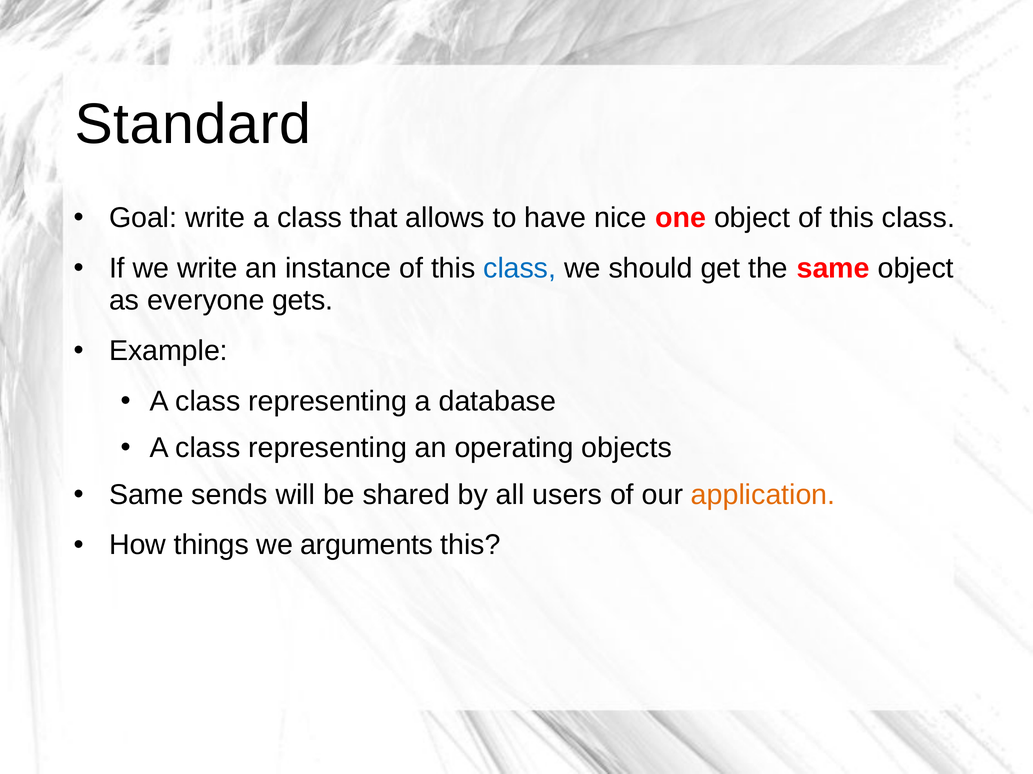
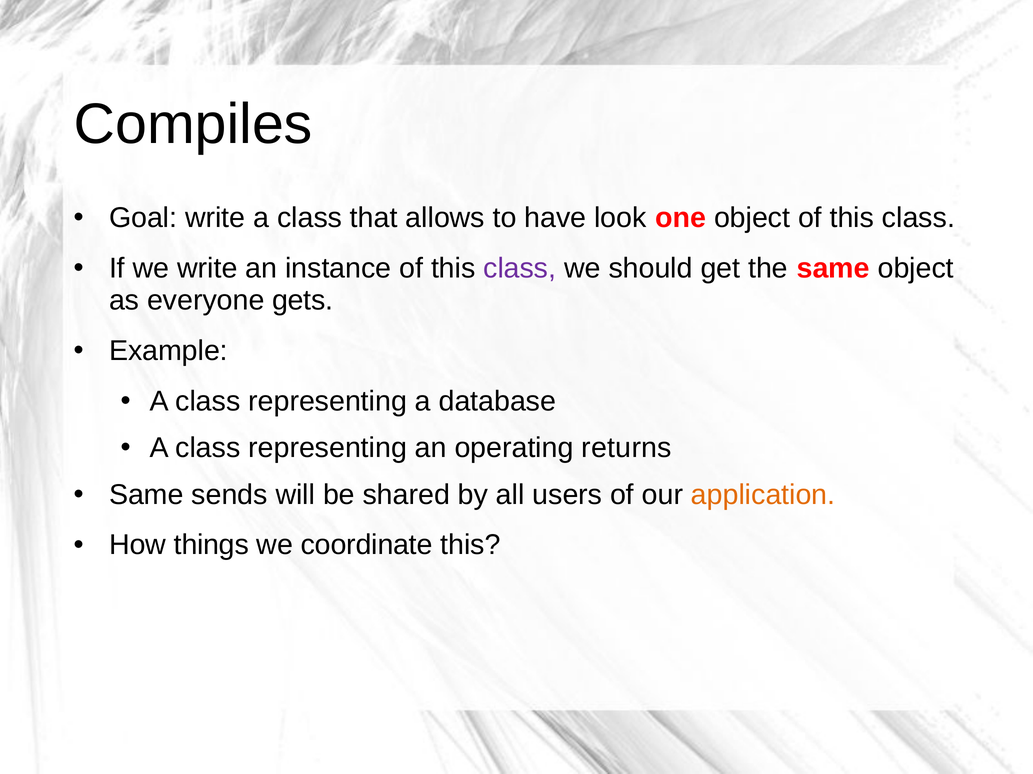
Standard: Standard -> Compiles
nice: nice -> look
class at (520, 269) colour: blue -> purple
objects: objects -> returns
arguments: arguments -> coordinate
